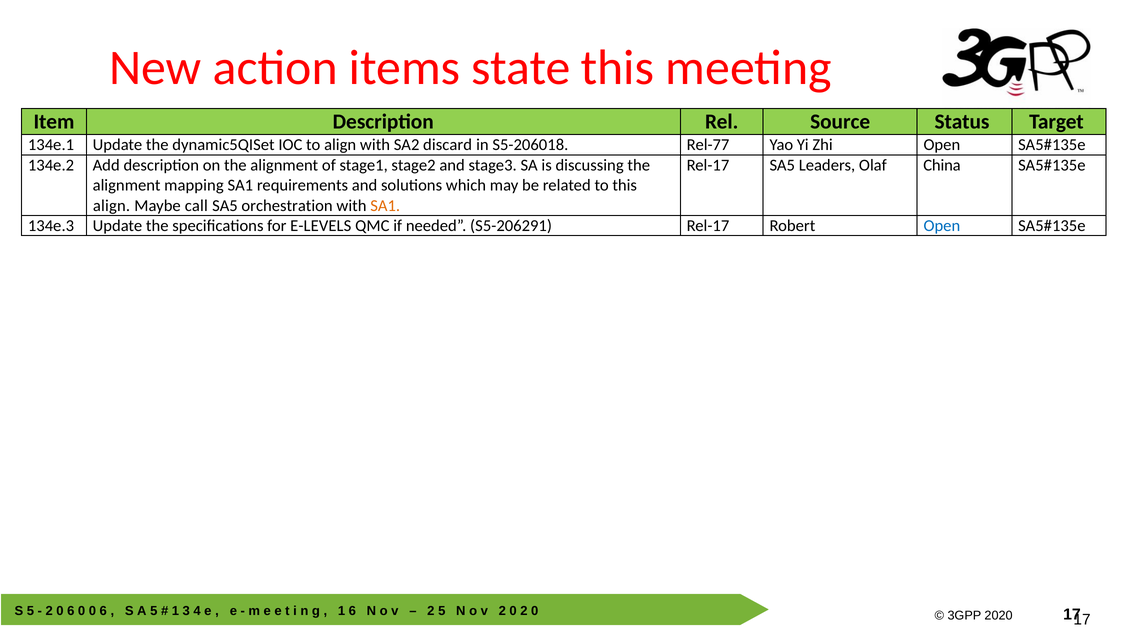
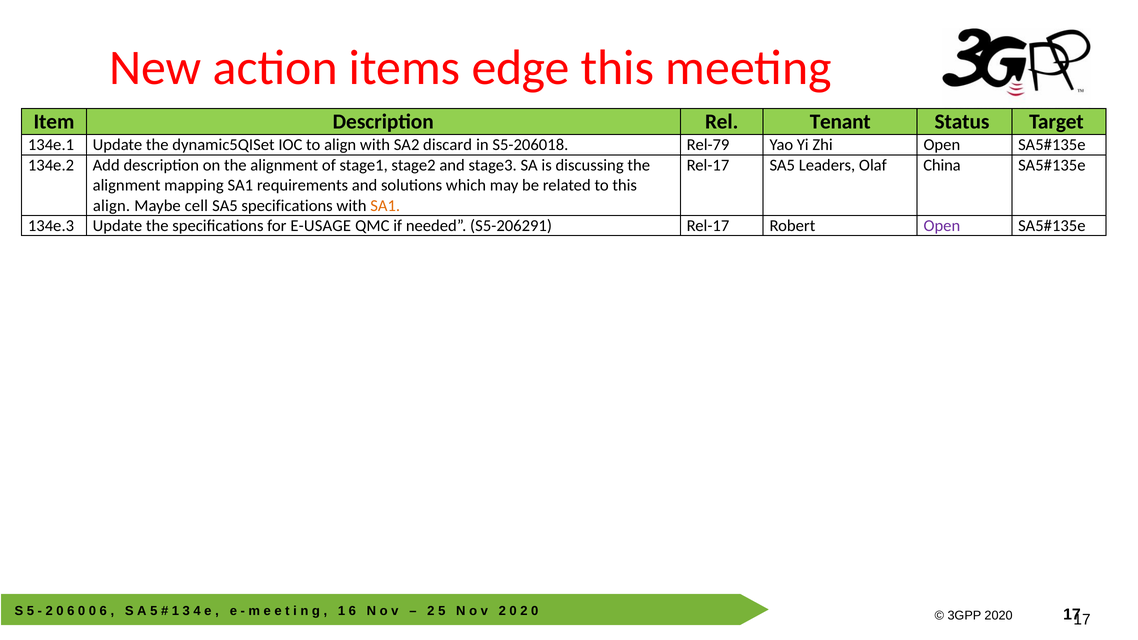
state: state -> edge
Source: Source -> Tenant
Rel-77: Rel-77 -> Rel-79
call: call -> cell
SA5 orchestration: orchestration -> specifications
E-LEVELS: E-LEVELS -> E-USAGE
Open at (942, 226) colour: blue -> purple
